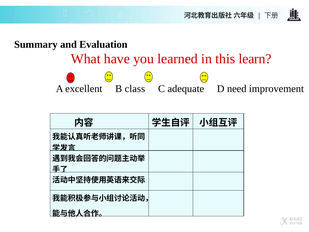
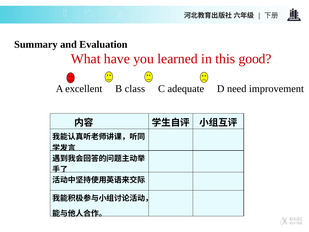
learn: learn -> good
